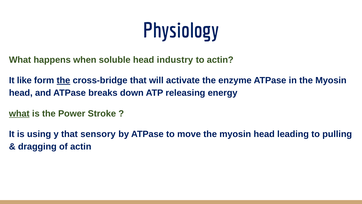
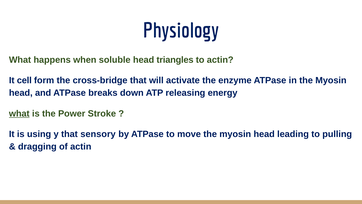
industry: industry -> triangles
like: like -> cell
the at (63, 80) underline: present -> none
